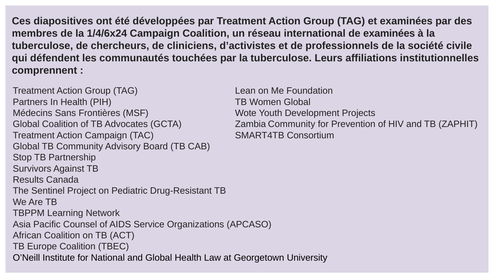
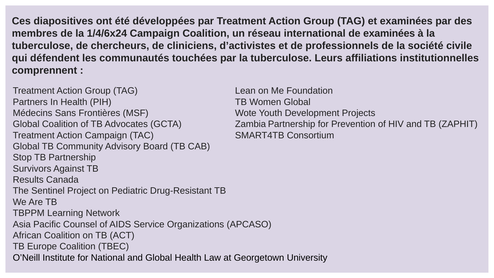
Zambia Community: Community -> Partnership
